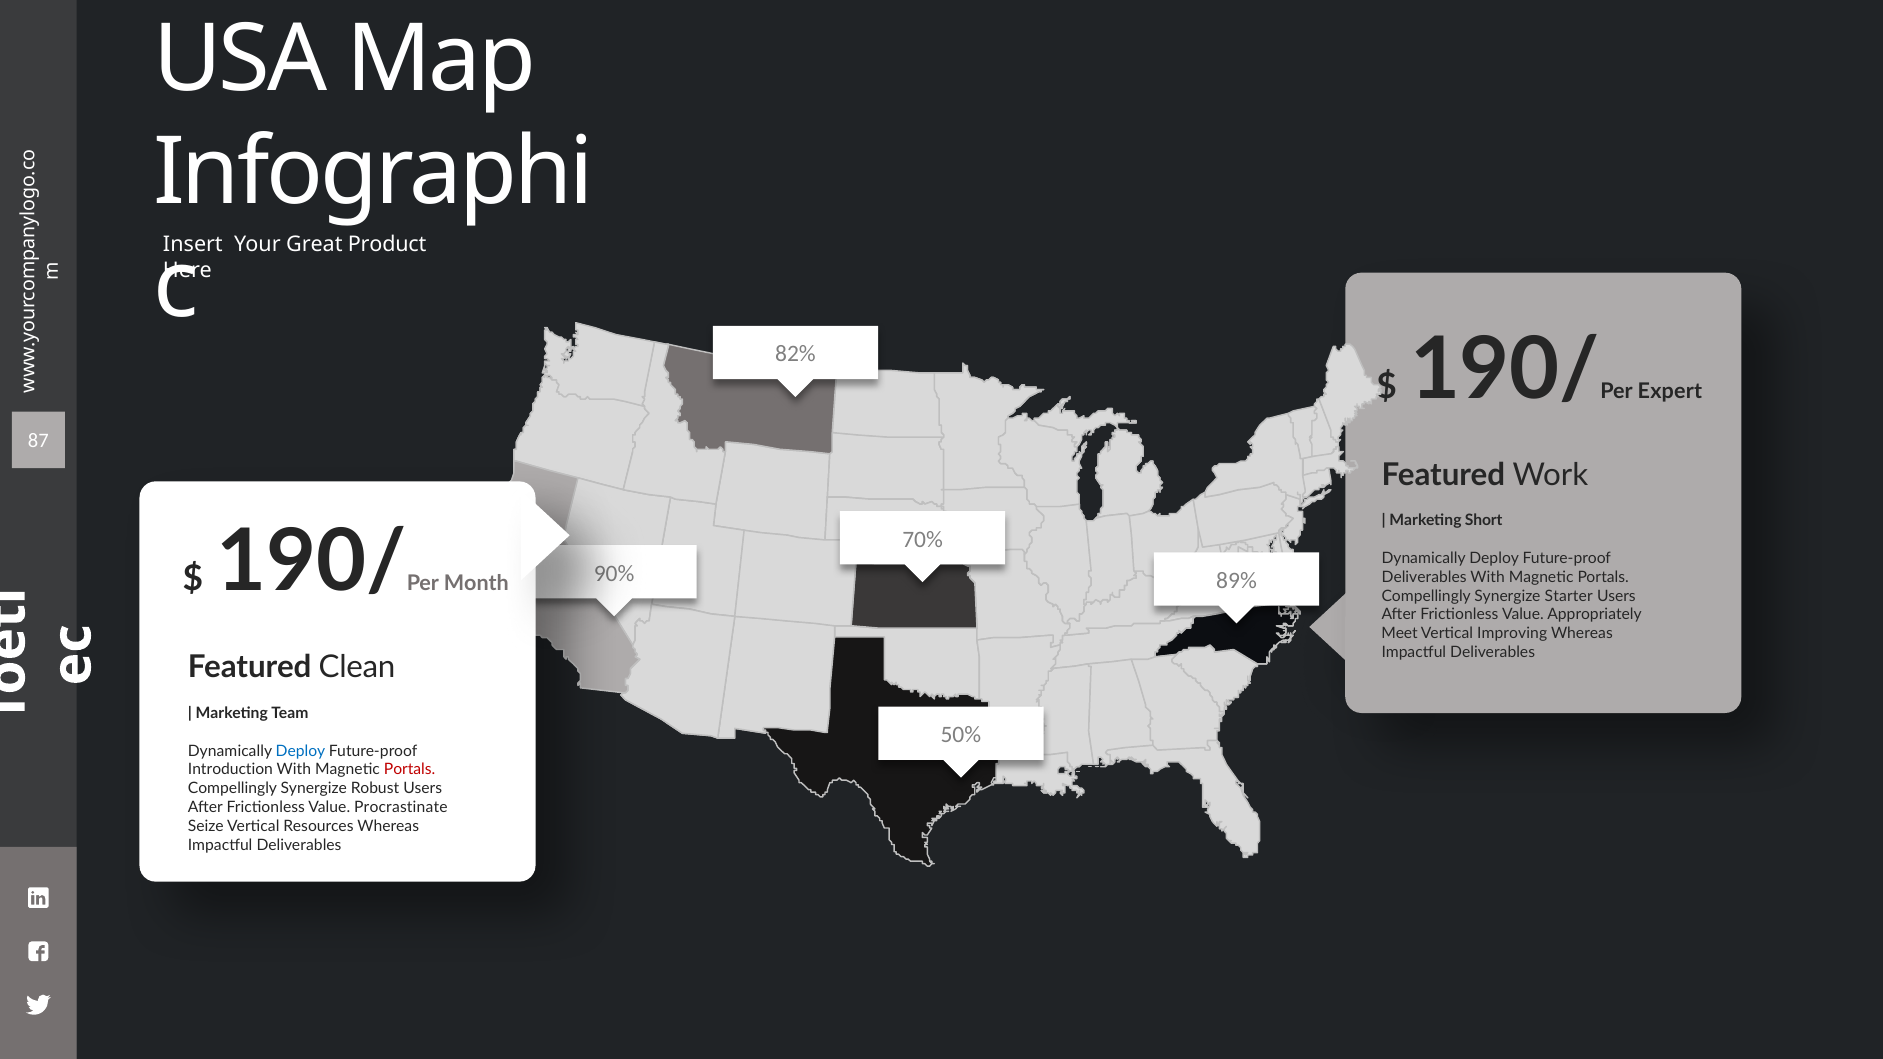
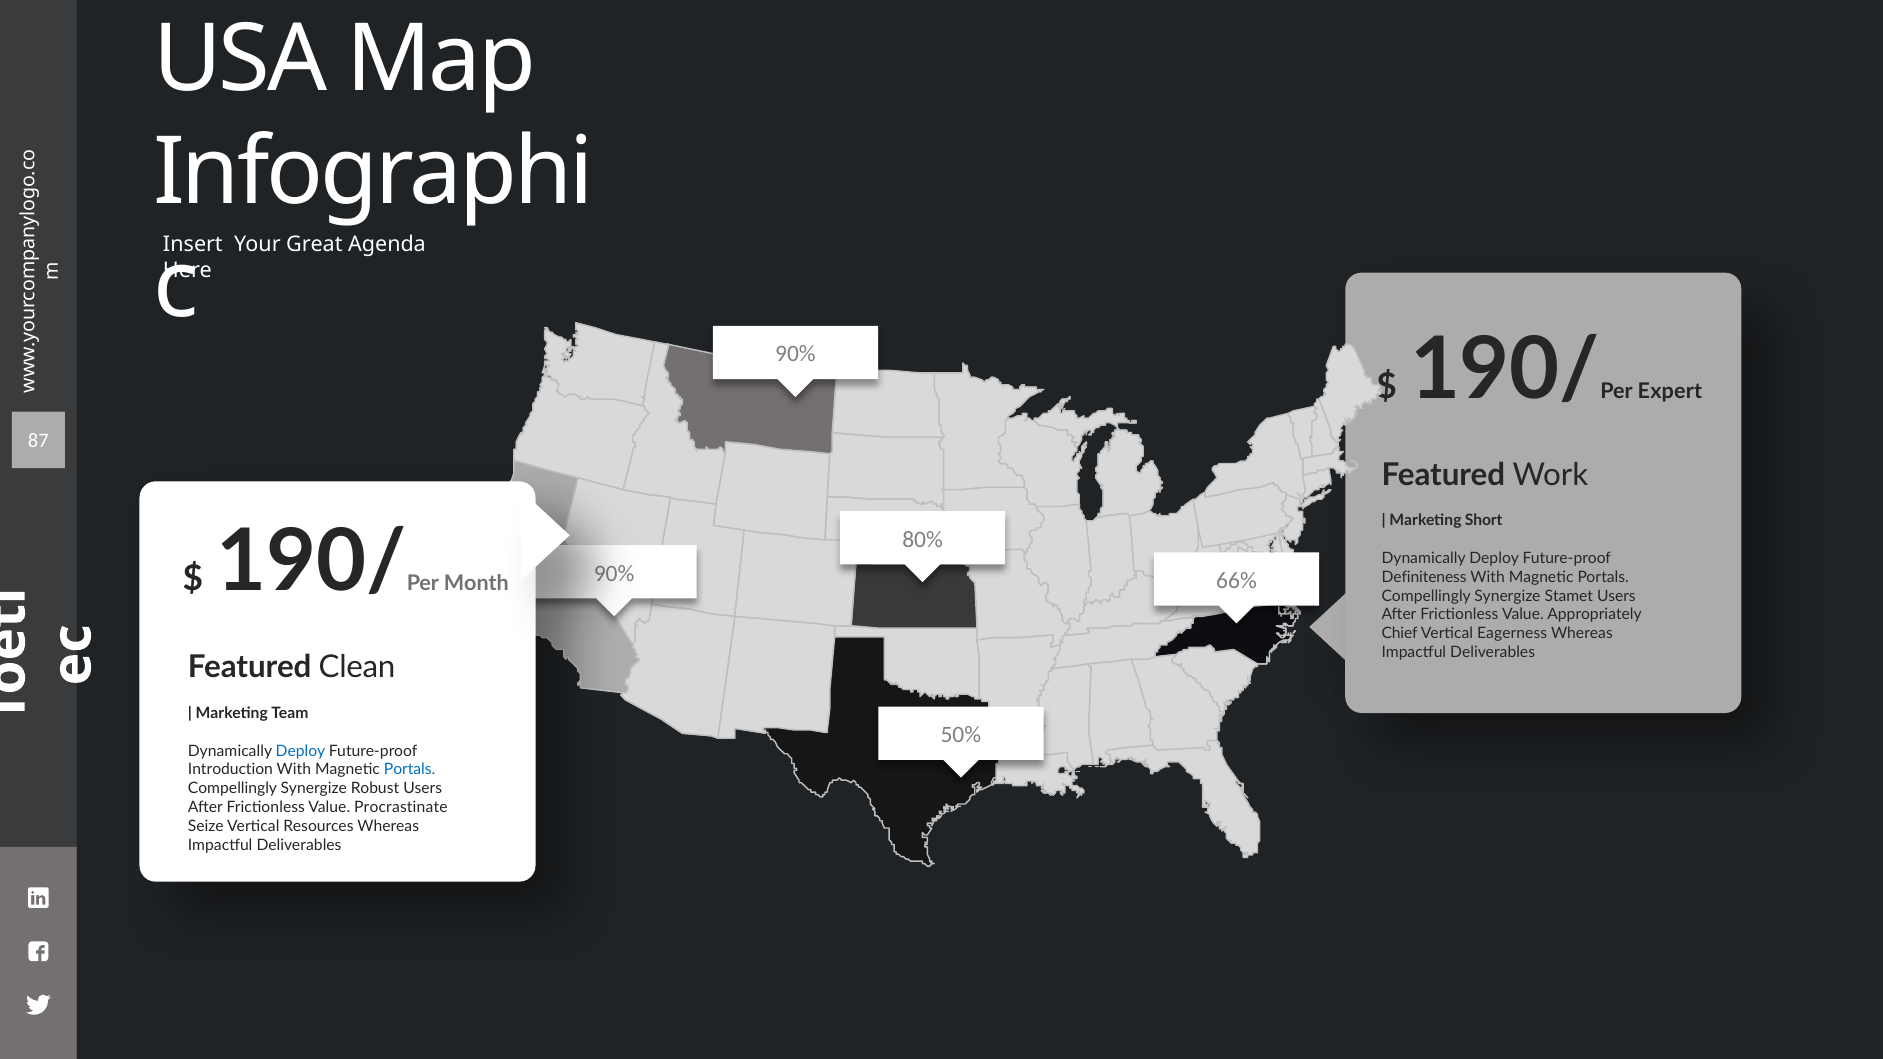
Product: Product -> Agenda
82% at (795, 354): 82% -> 90%
70%: 70% -> 80%
89%: 89% -> 66%
Deliverables at (1424, 577): Deliverables -> Definiteness
Starter: Starter -> Stamet
Meet: Meet -> Chief
Improving: Improving -> Eagerness
Portals at (410, 770) colour: red -> blue
